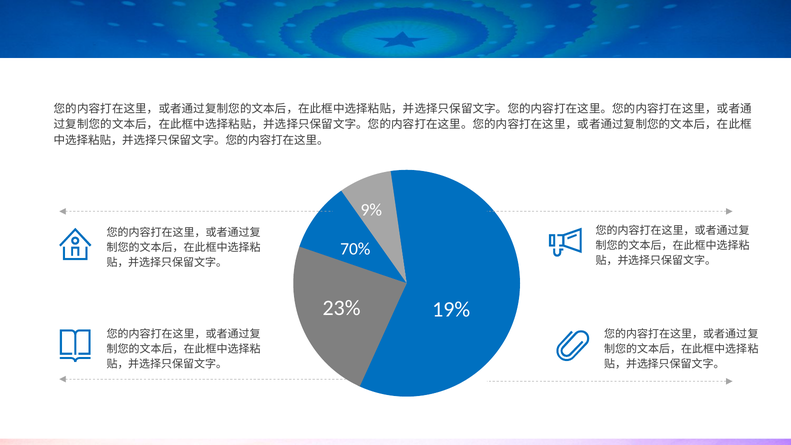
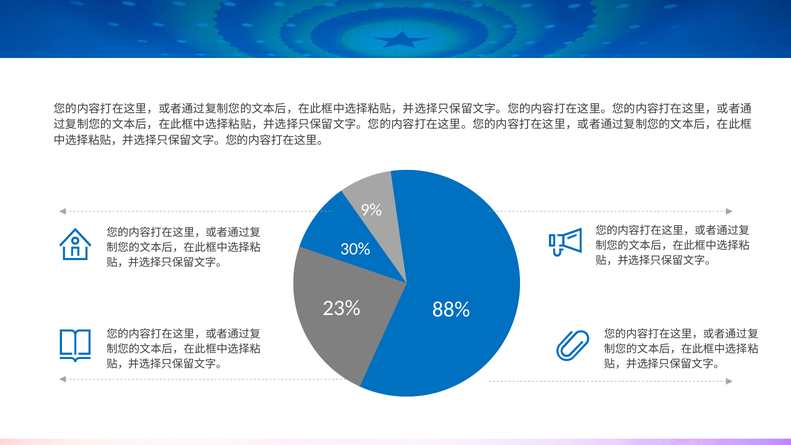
70%: 70% -> 30%
19%: 19% -> 88%
